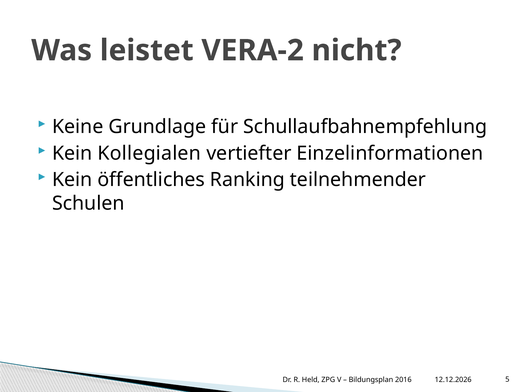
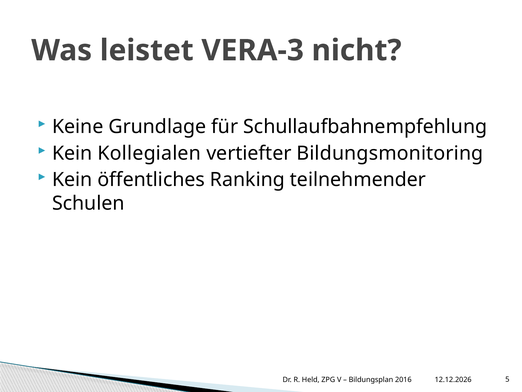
VERA-2: VERA-2 -> VERA-3
Einzelinformationen: Einzelinformationen -> Bildungsmonitoring
